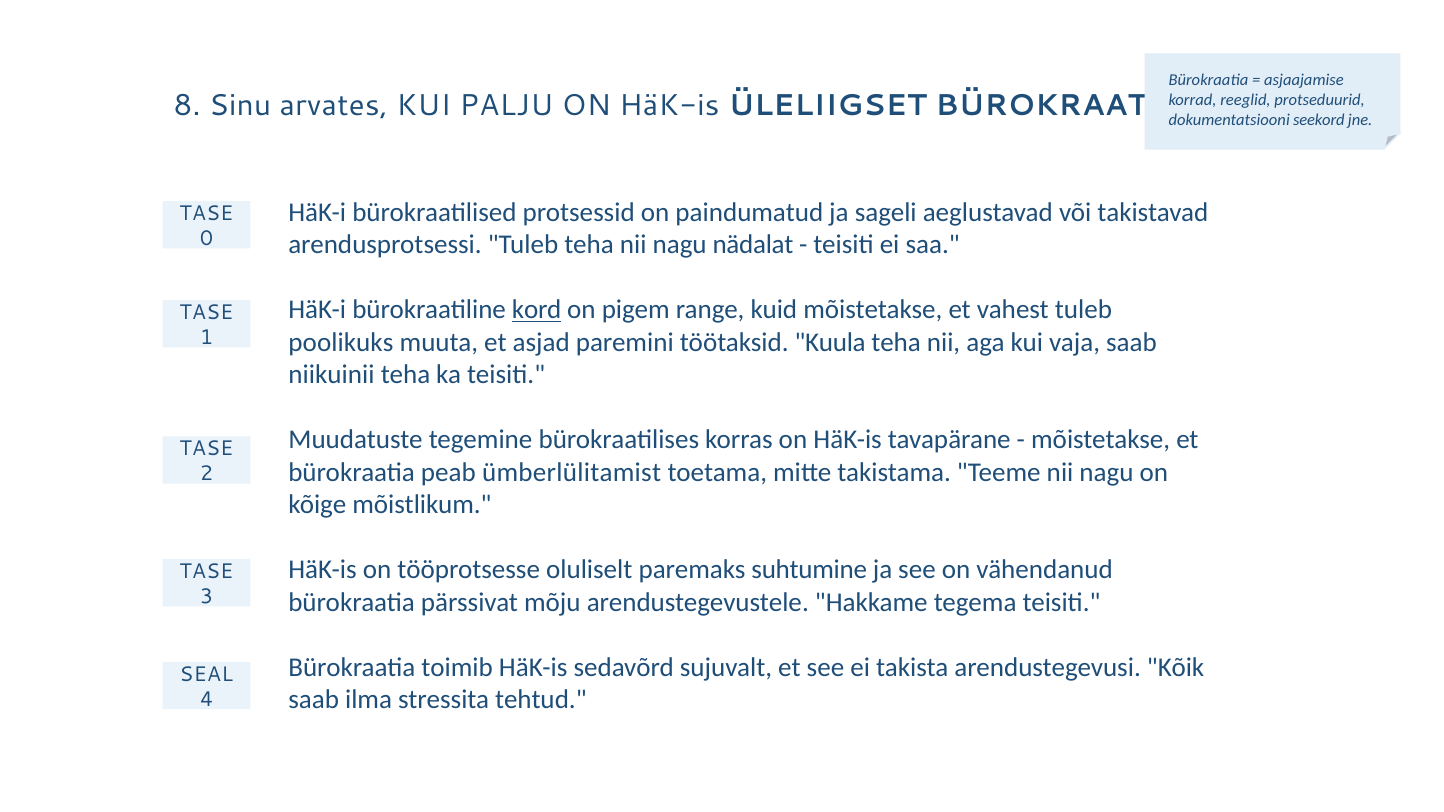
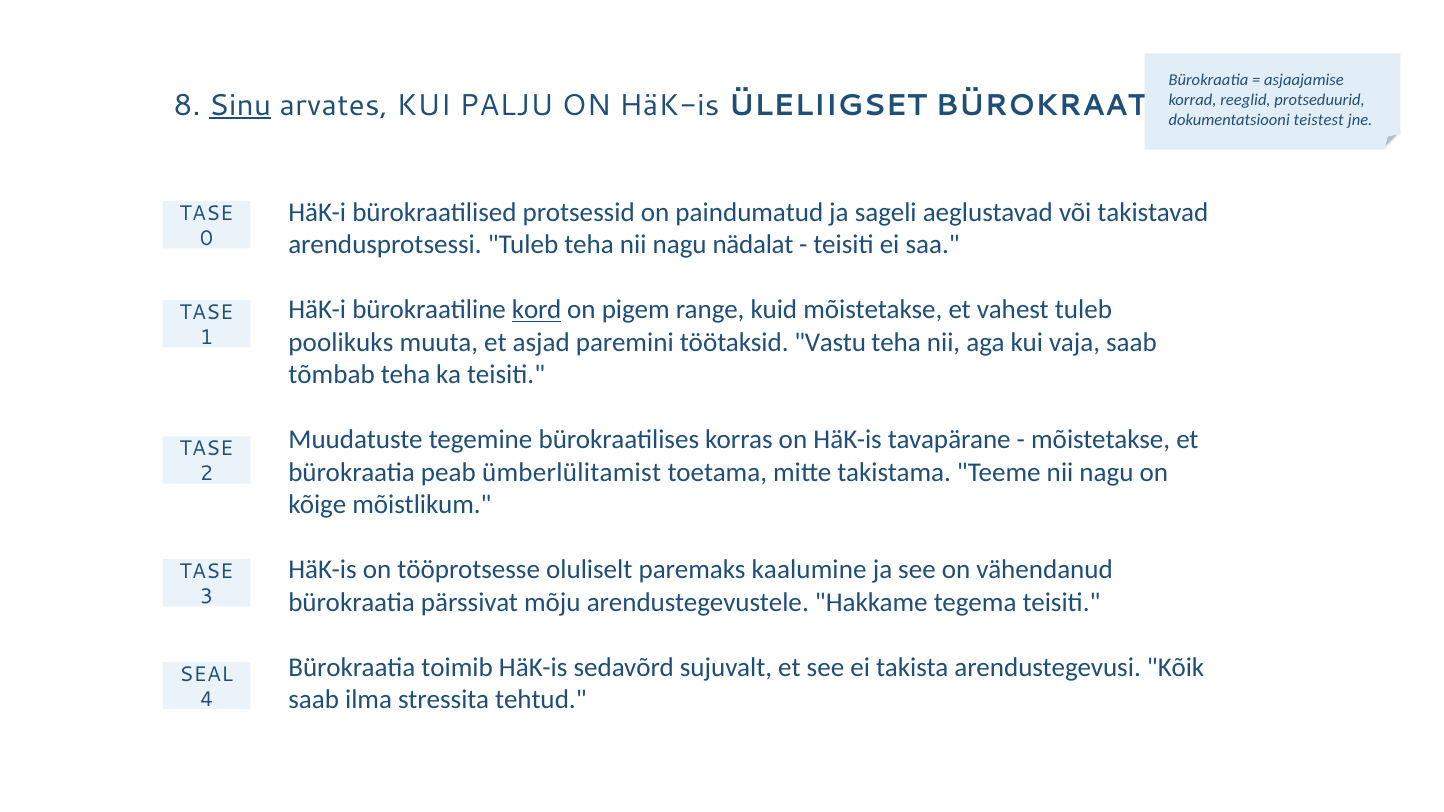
Sinu underline: none -> present
seekord: seekord -> teistest
Kuula: Kuula -> Vastu
niikuinii: niikuinii -> tõmbab
suhtumine: suhtumine -> kaalumine
